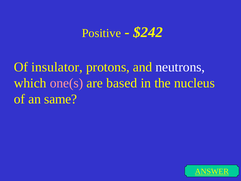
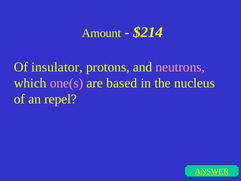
Positive: Positive -> Amount
$242: $242 -> $214
neutrons colour: white -> pink
same: same -> repel
